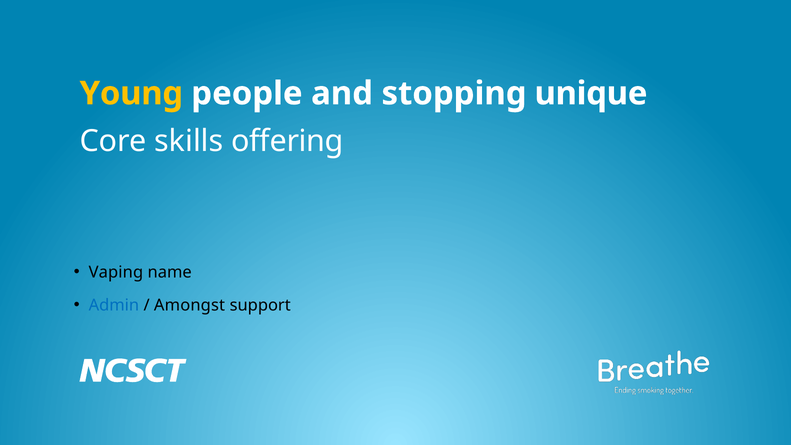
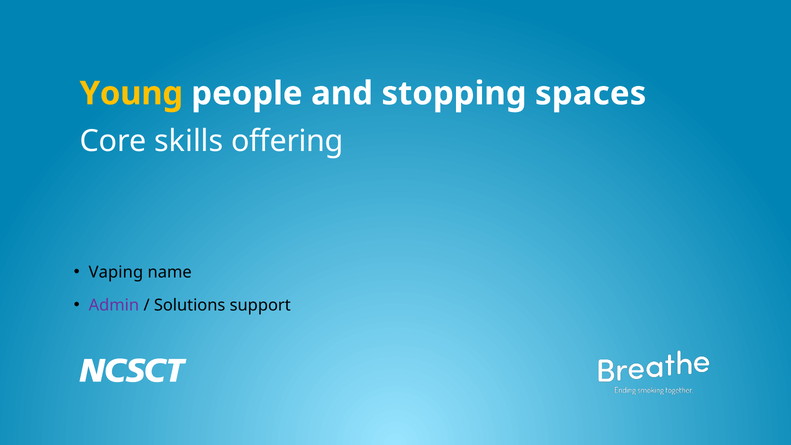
unique: unique -> spaces
Admin colour: blue -> purple
Amongst: Amongst -> Solutions
